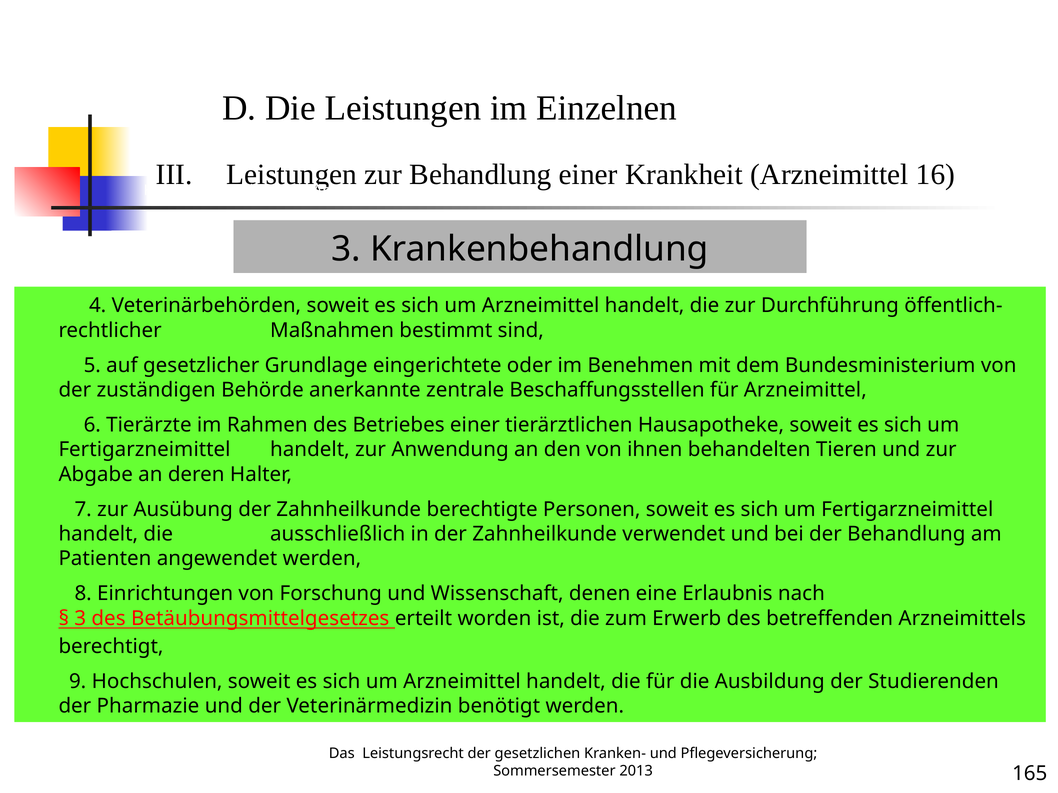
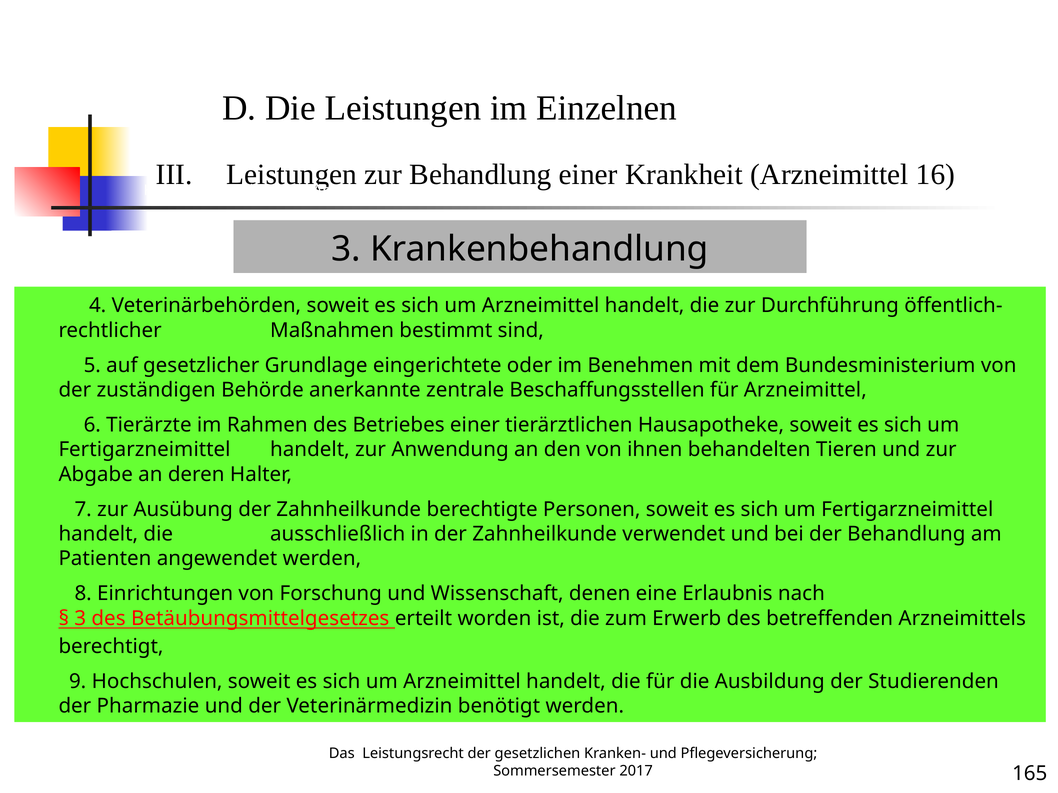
2013: 2013 -> 2017
